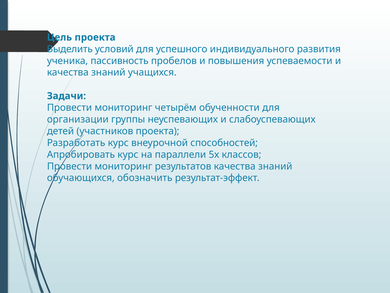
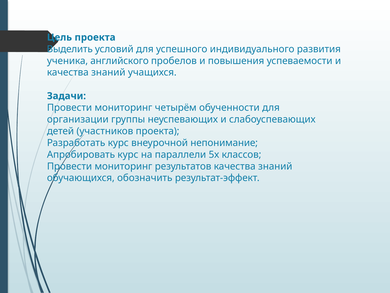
пассивность: пассивность -> английского
способностей: способностей -> непонимание
